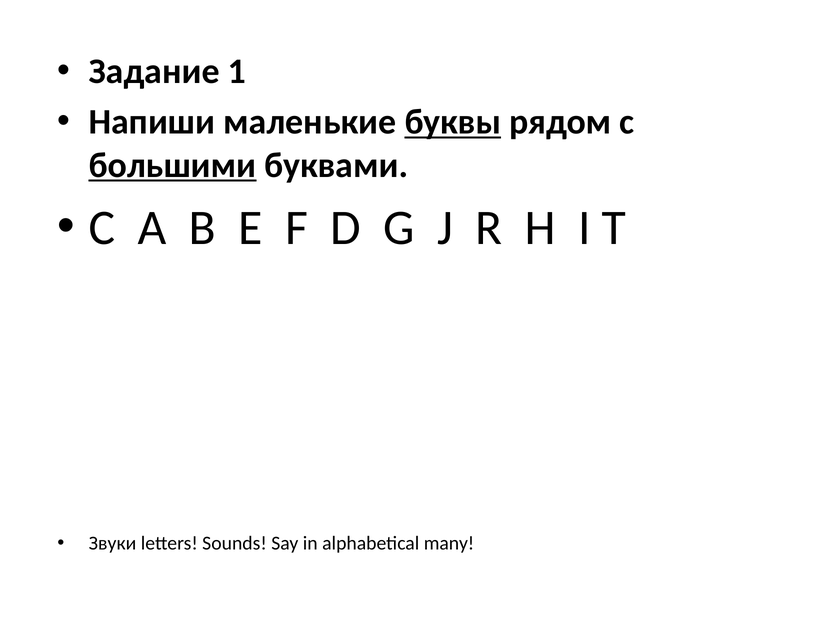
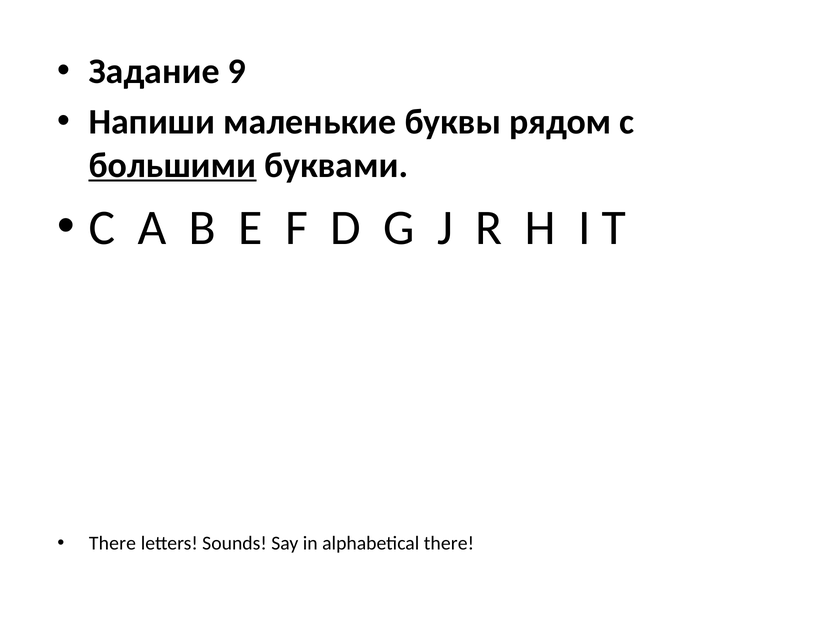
1: 1 -> 9
буквы underline: present -> none
Звуки at (113, 543): Звуки -> There
alphabetical many: many -> there
